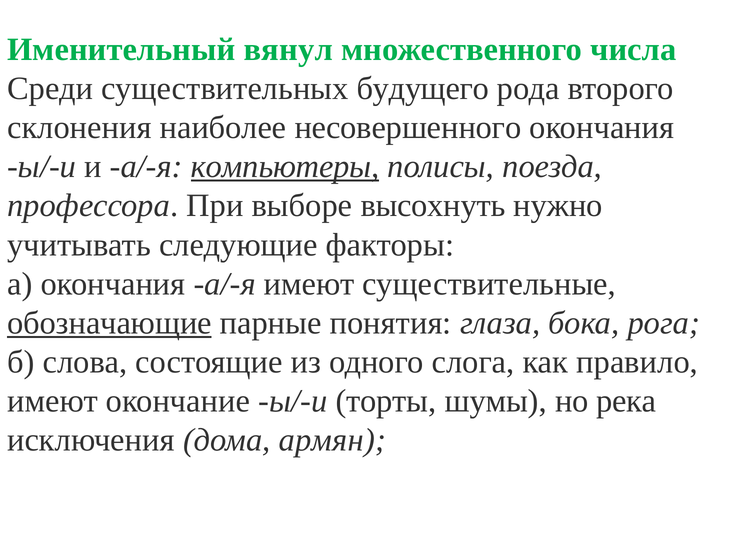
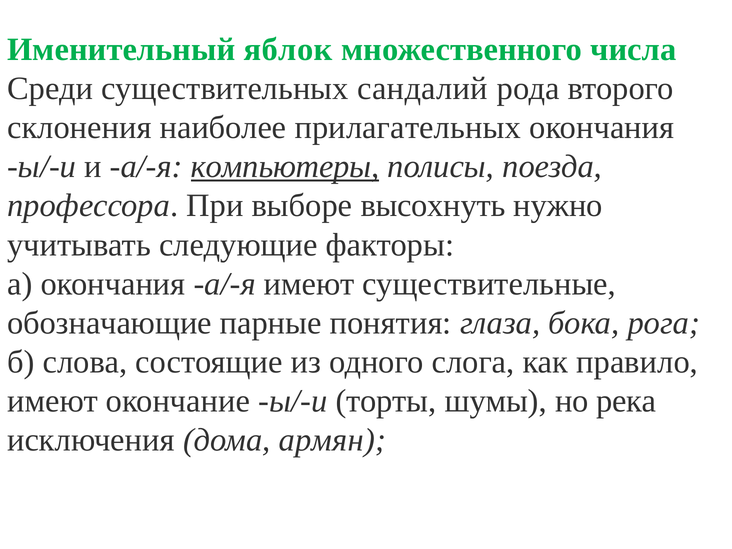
вянул: вянул -> яблок
будущего: будущего -> сандалий
несовершенного: несовершенного -> прилагательных
обозначающие underline: present -> none
